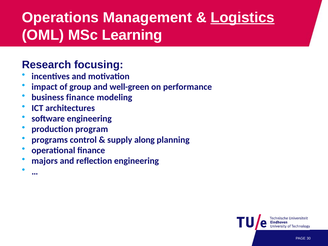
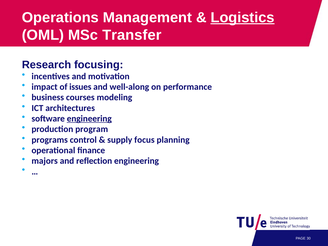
Learning: Learning -> Transfer
group: group -> issues
well-green: well-green -> well-along
business finance: finance -> courses
engineering at (89, 119) underline: none -> present
along: along -> focus
